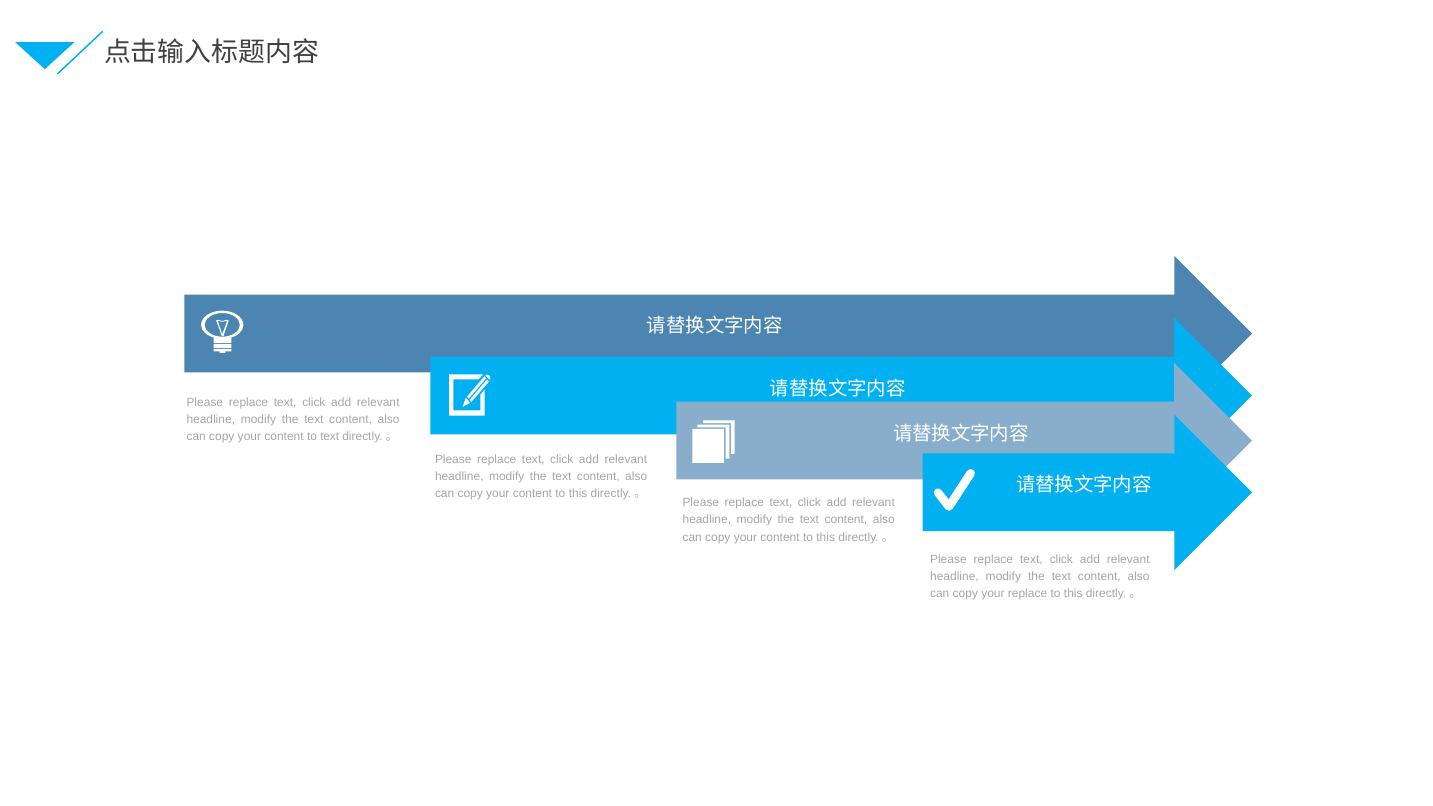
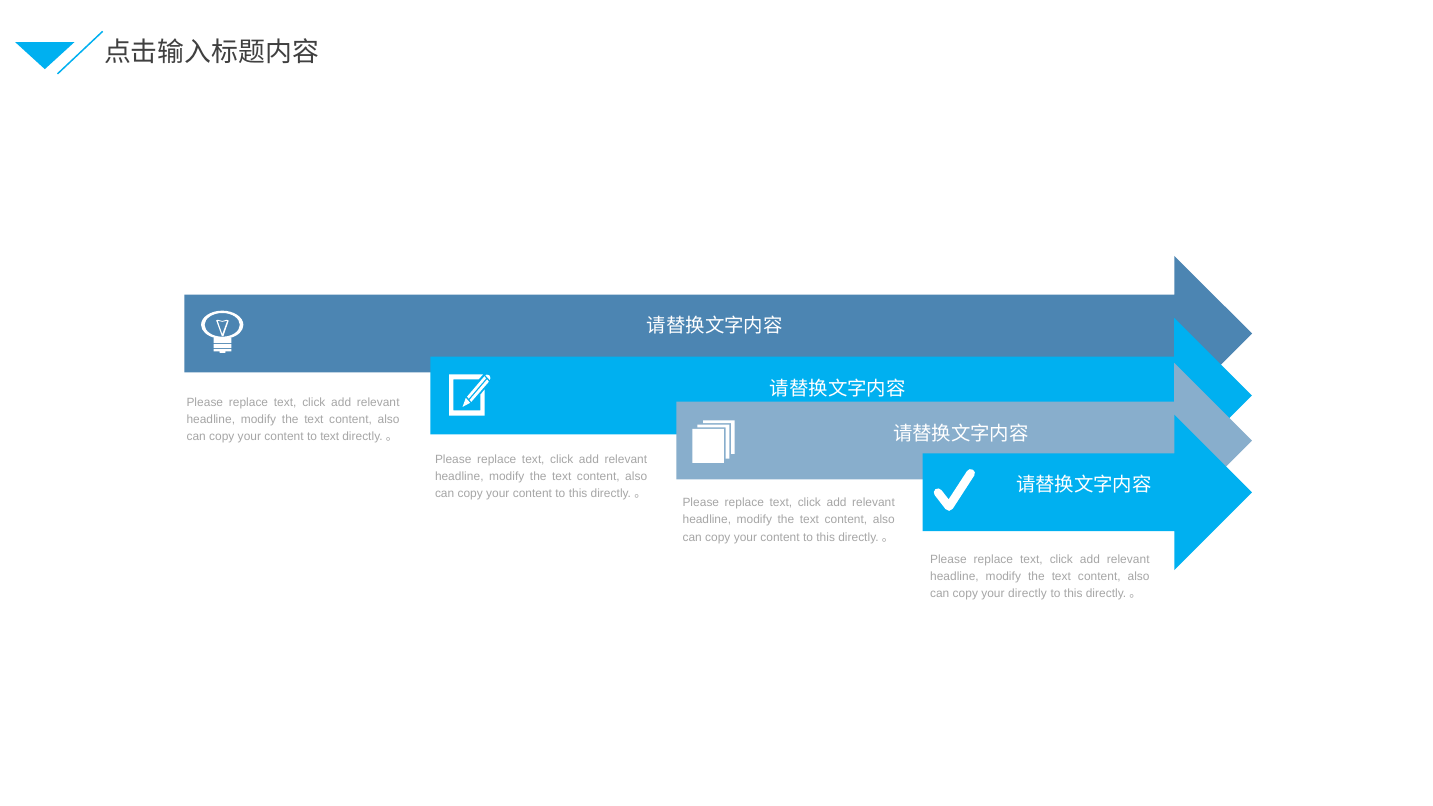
your replace: replace -> directly
